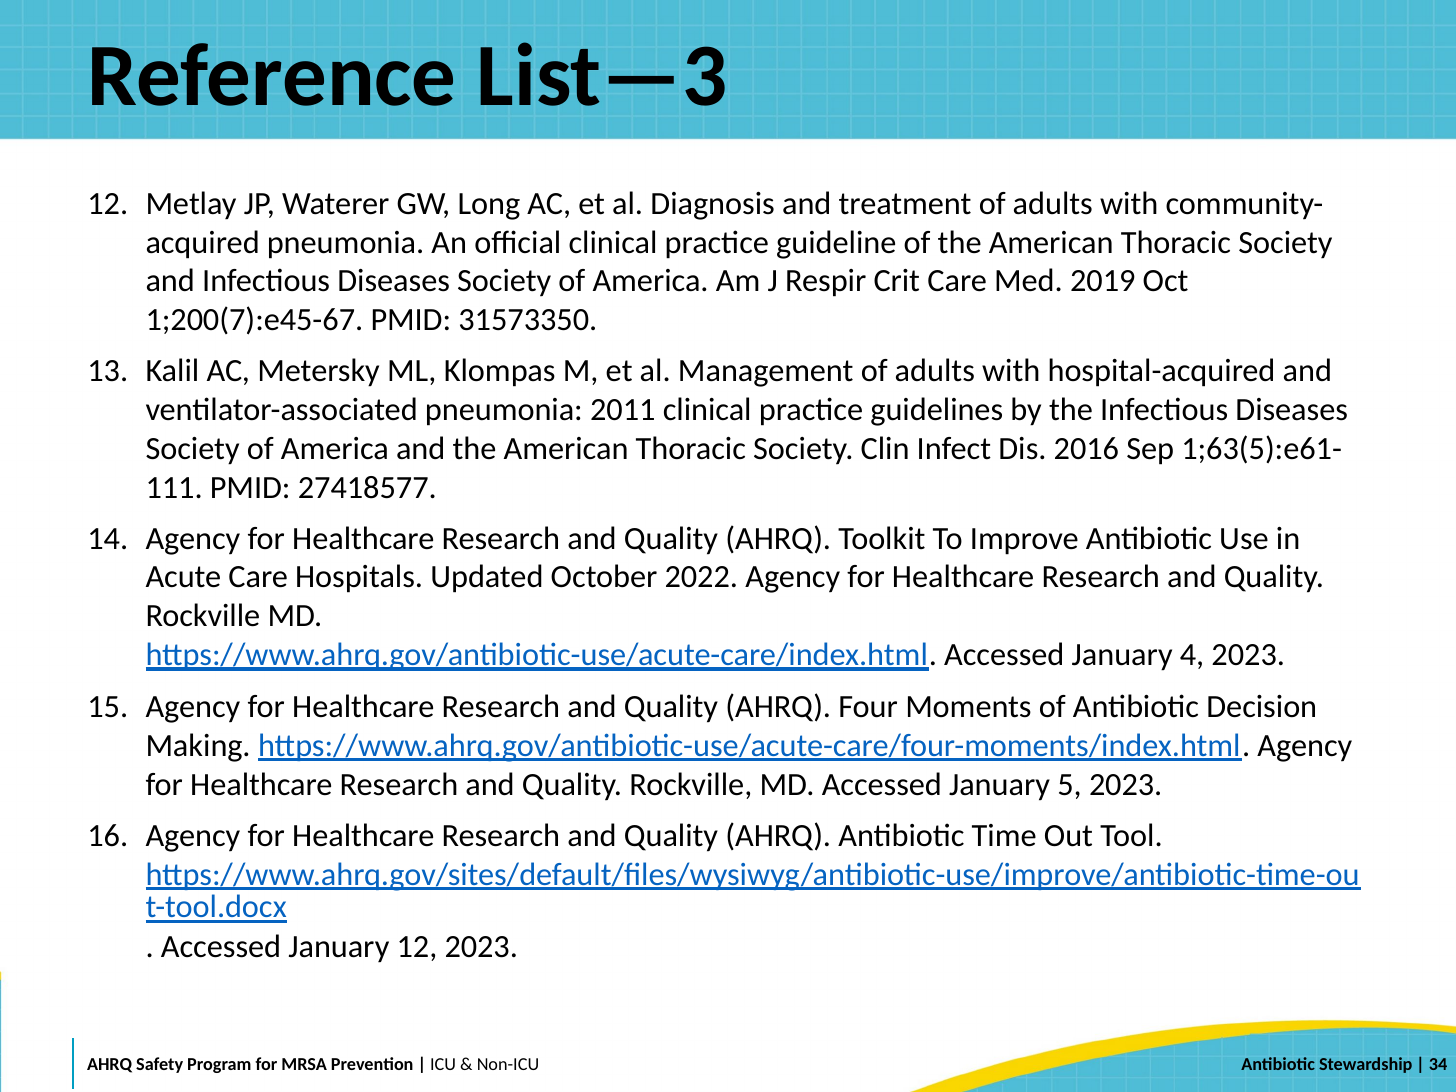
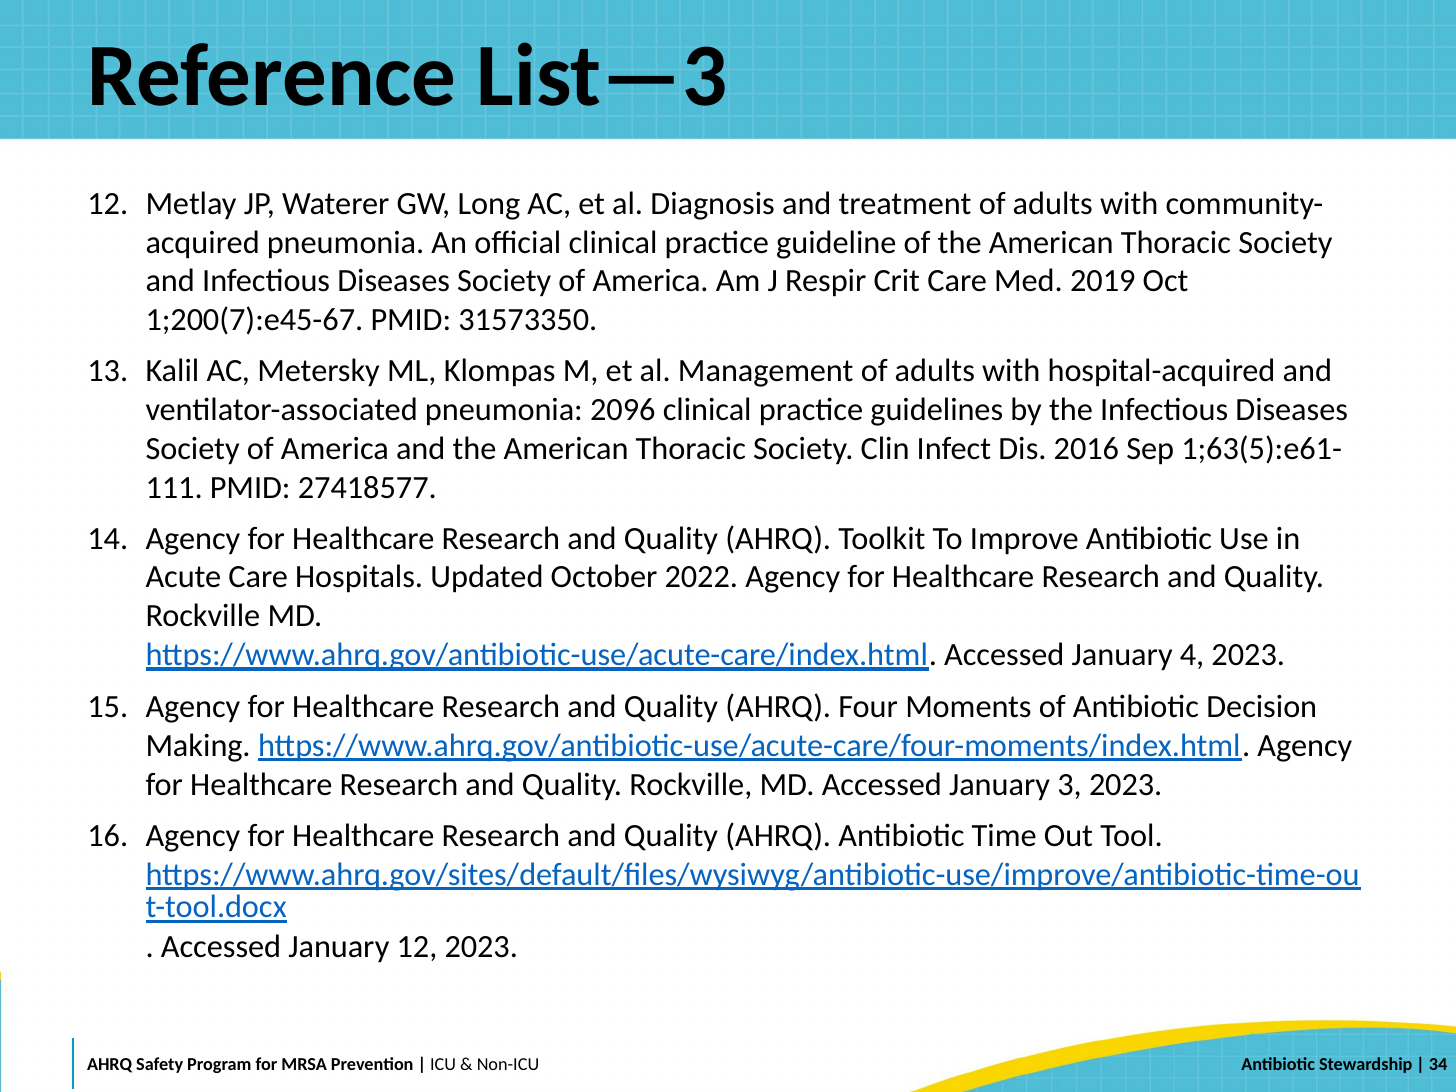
2011: 2011 -> 2096
5: 5 -> 3
